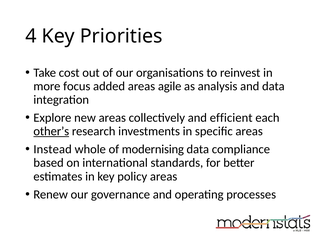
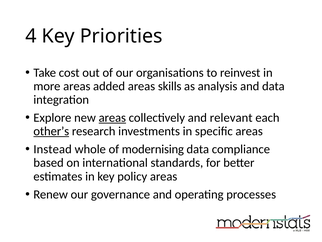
more focus: focus -> areas
agile: agile -> skills
areas at (112, 118) underline: none -> present
efficient: efficient -> relevant
